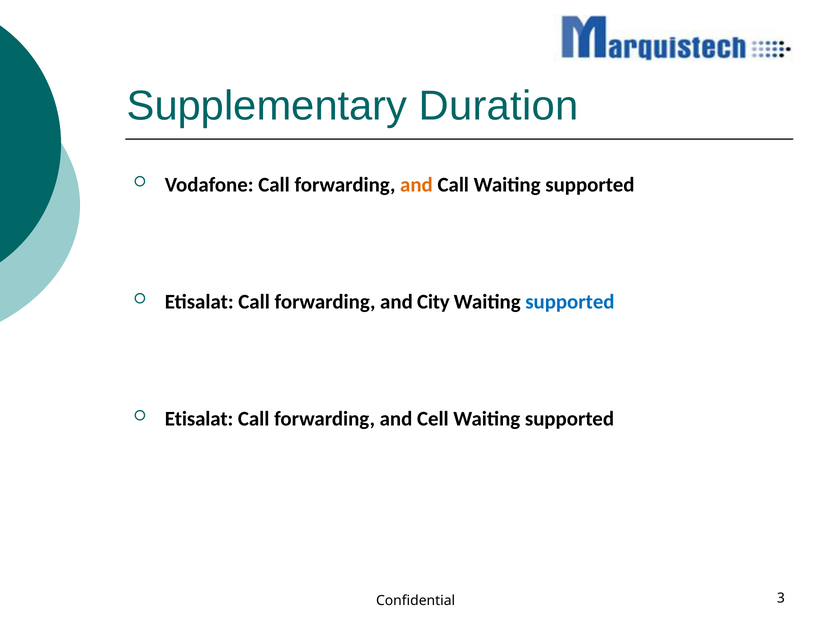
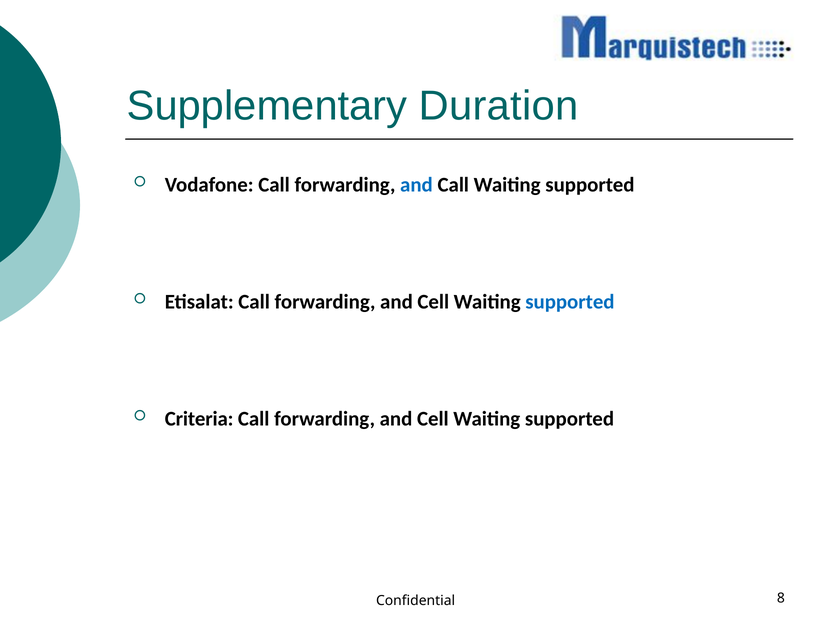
and at (416, 185) colour: orange -> blue
City at (433, 302): City -> Cell
Etisalat at (199, 419): Etisalat -> Criteria
3: 3 -> 8
